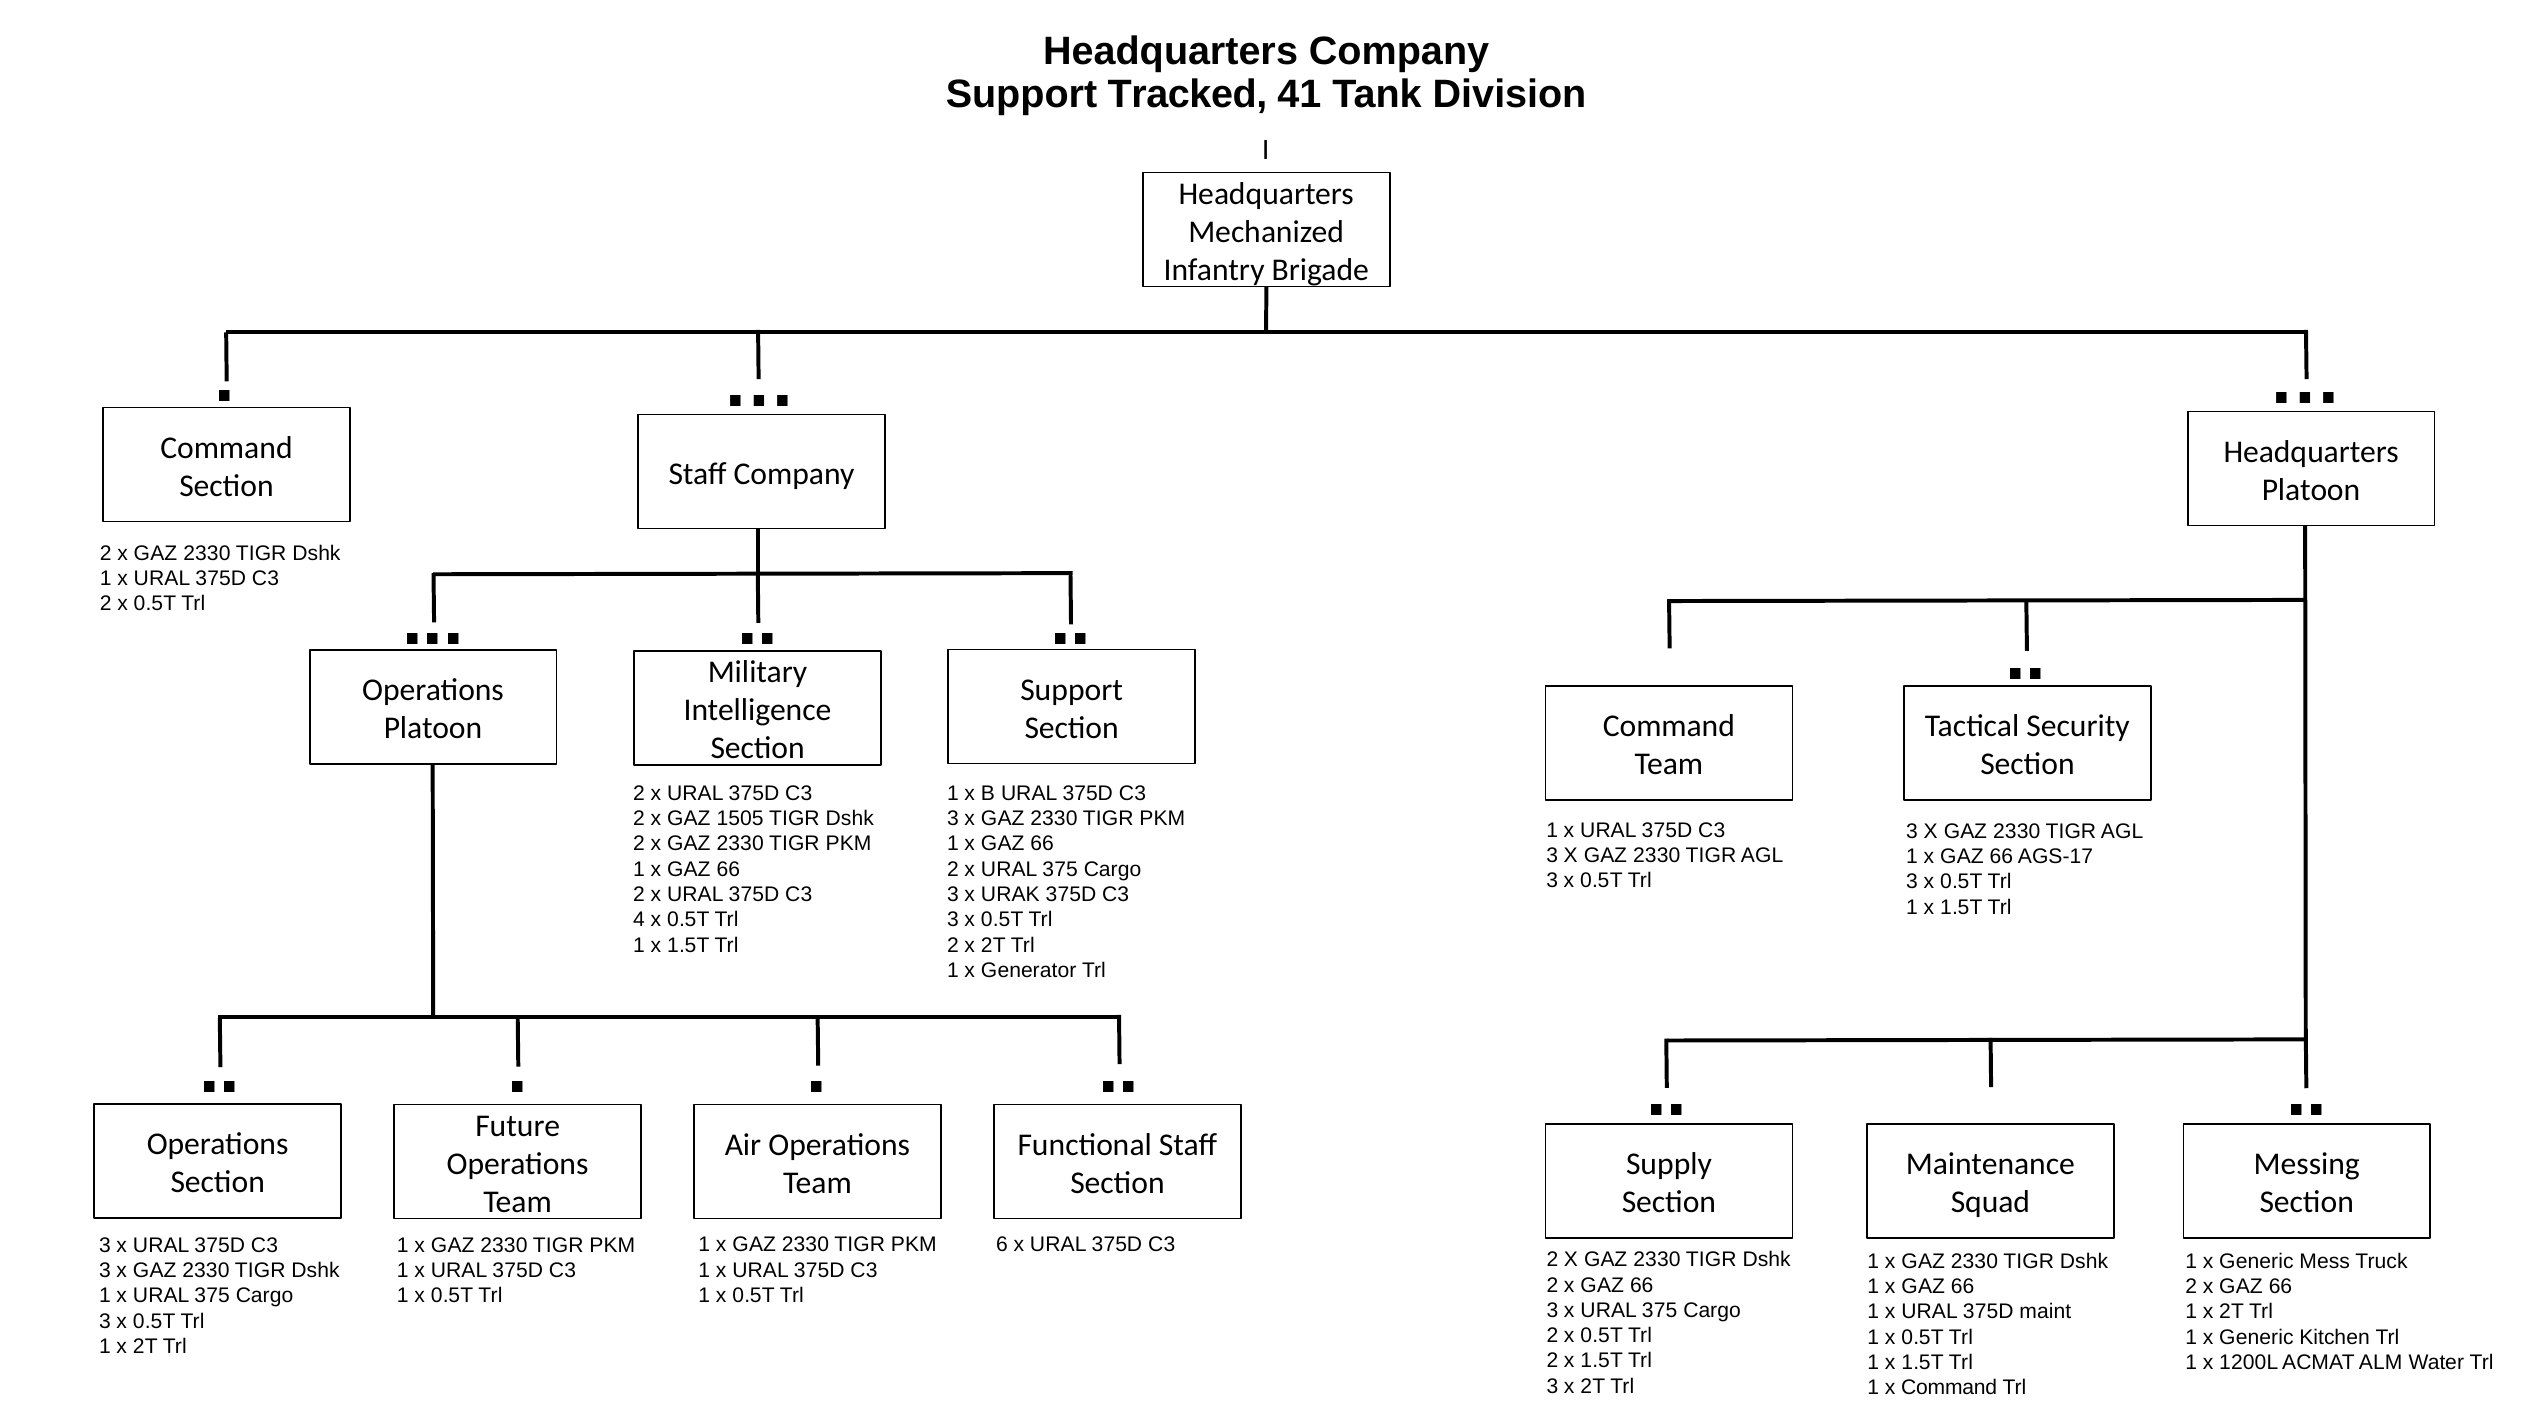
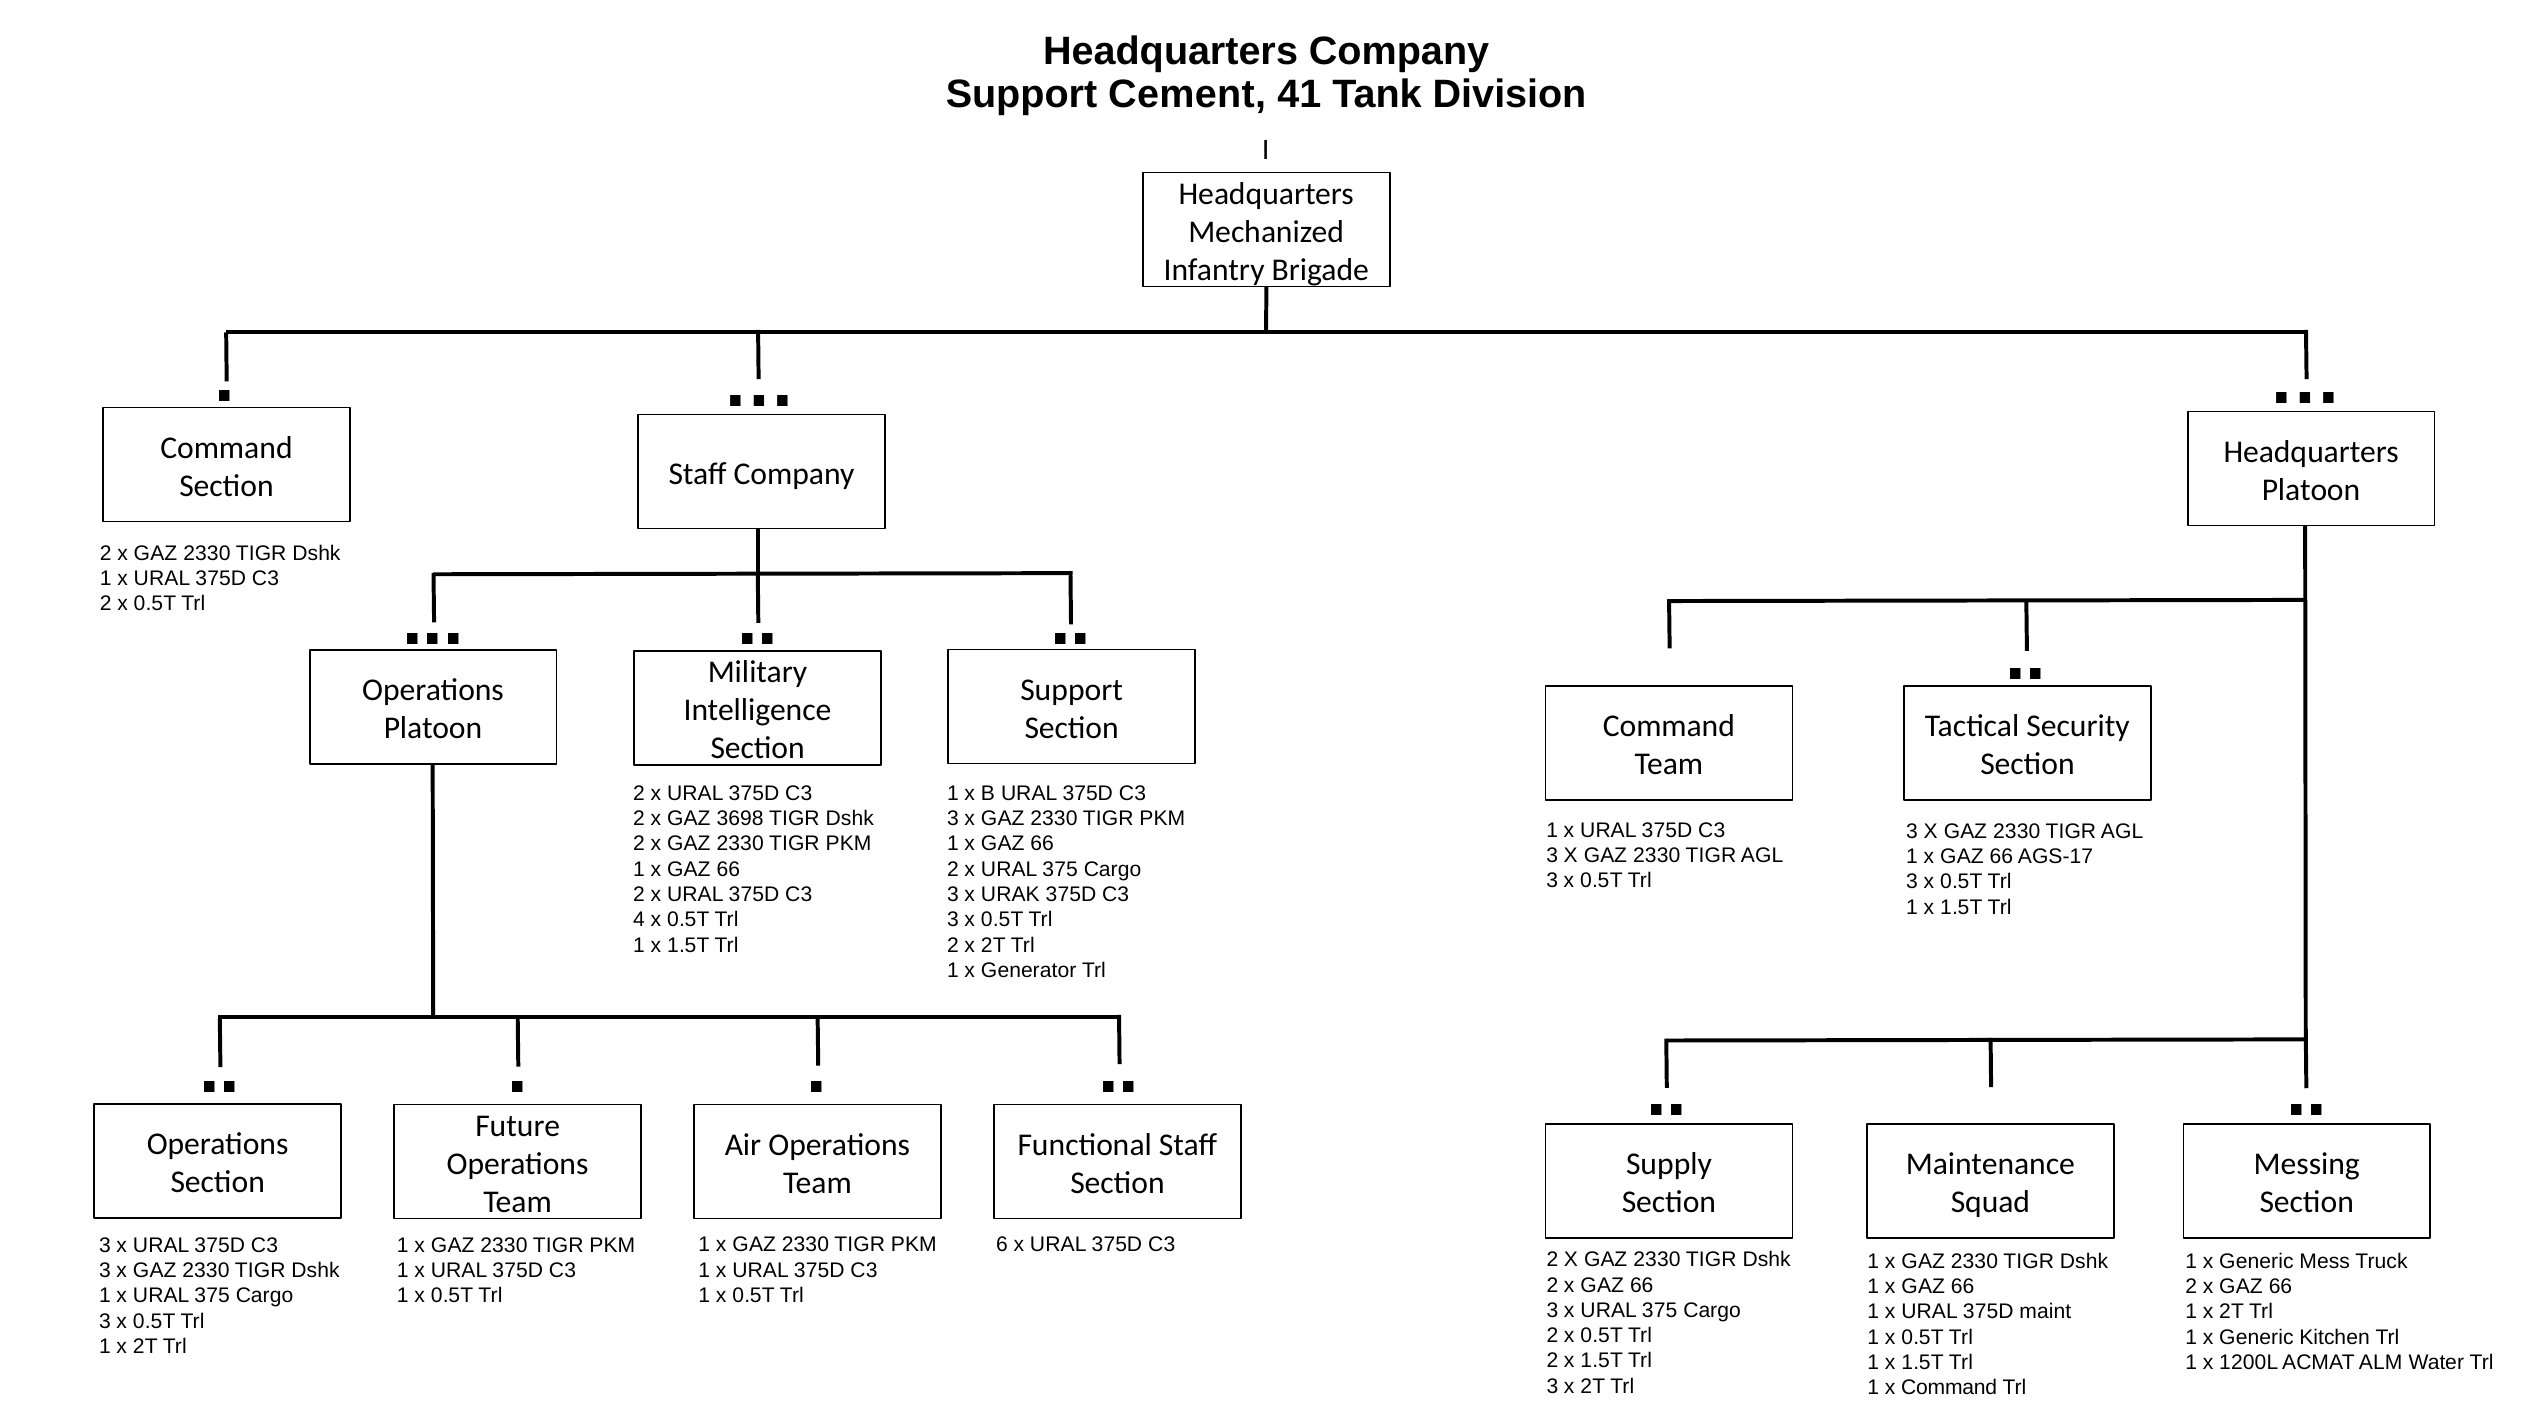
Tracked: Tracked -> Cement
1505: 1505 -> 3698
